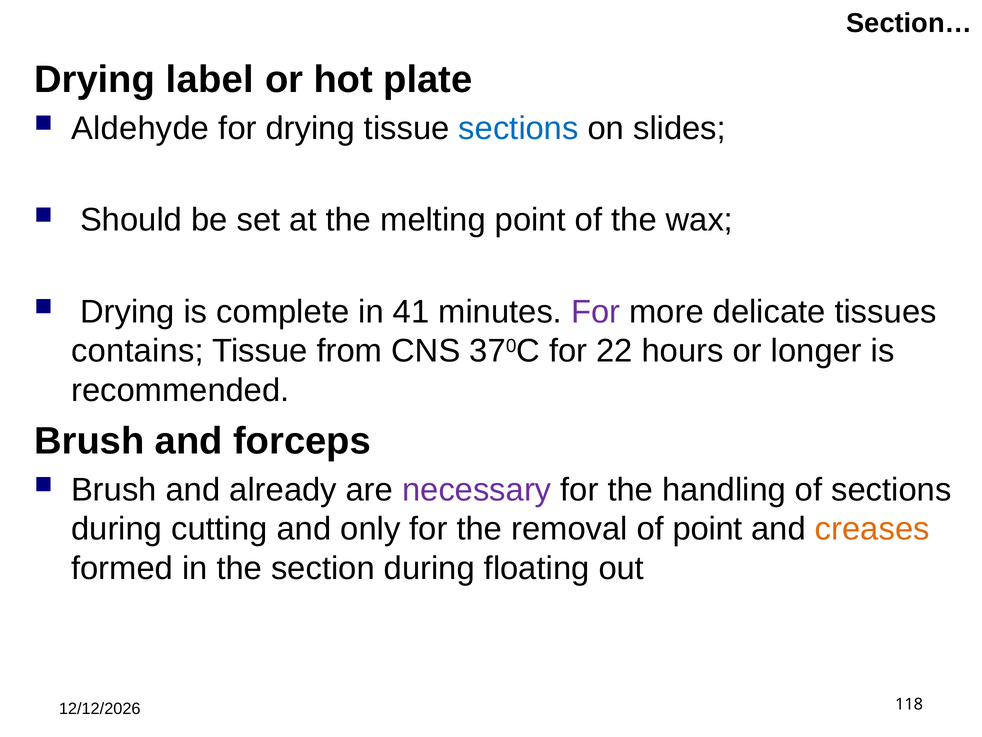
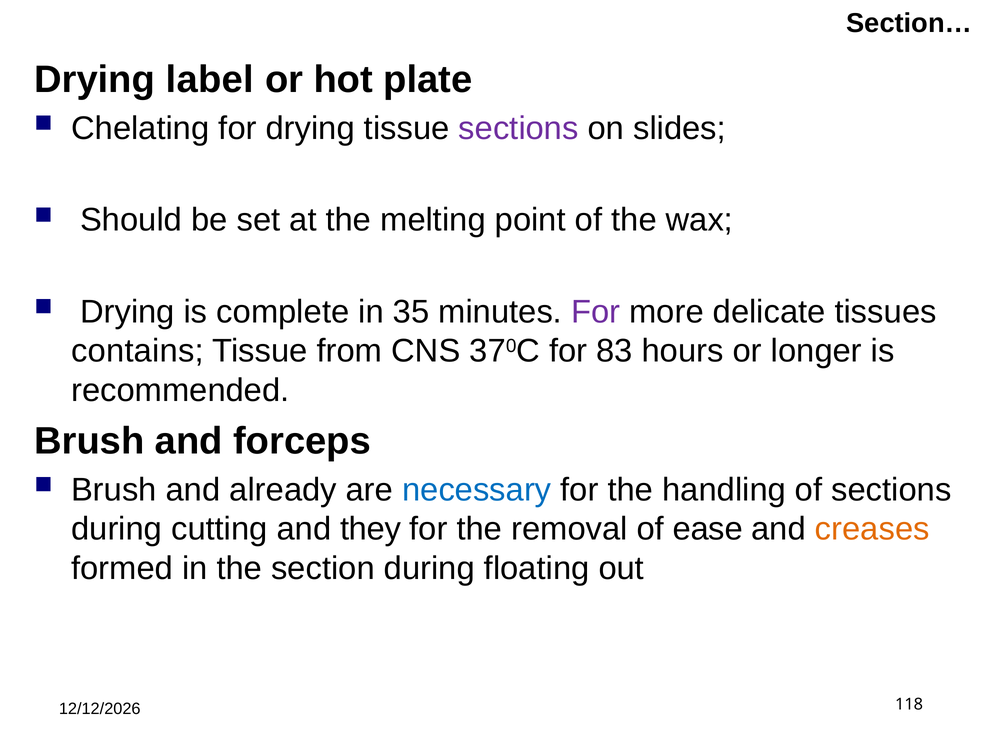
Aldehyde: Aldehyde -> Chelating
sections at (519, 128) colour: blue -> purple
41: 41 -> 35
22: 22 -> 83
necessary colour: purple -> blue
only: only -> they
of point: point -> ease
